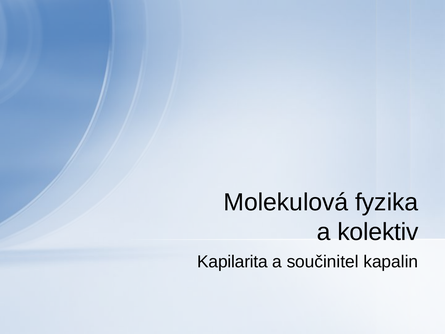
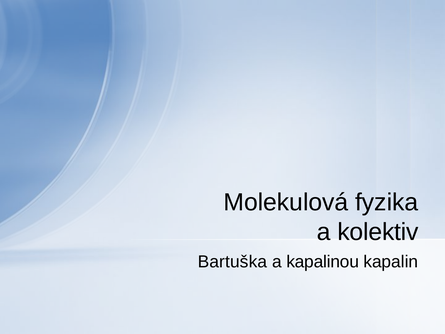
Kapilarita: Kapilarita -> Bartuška
součinitel: součinitel -> kapalinou
